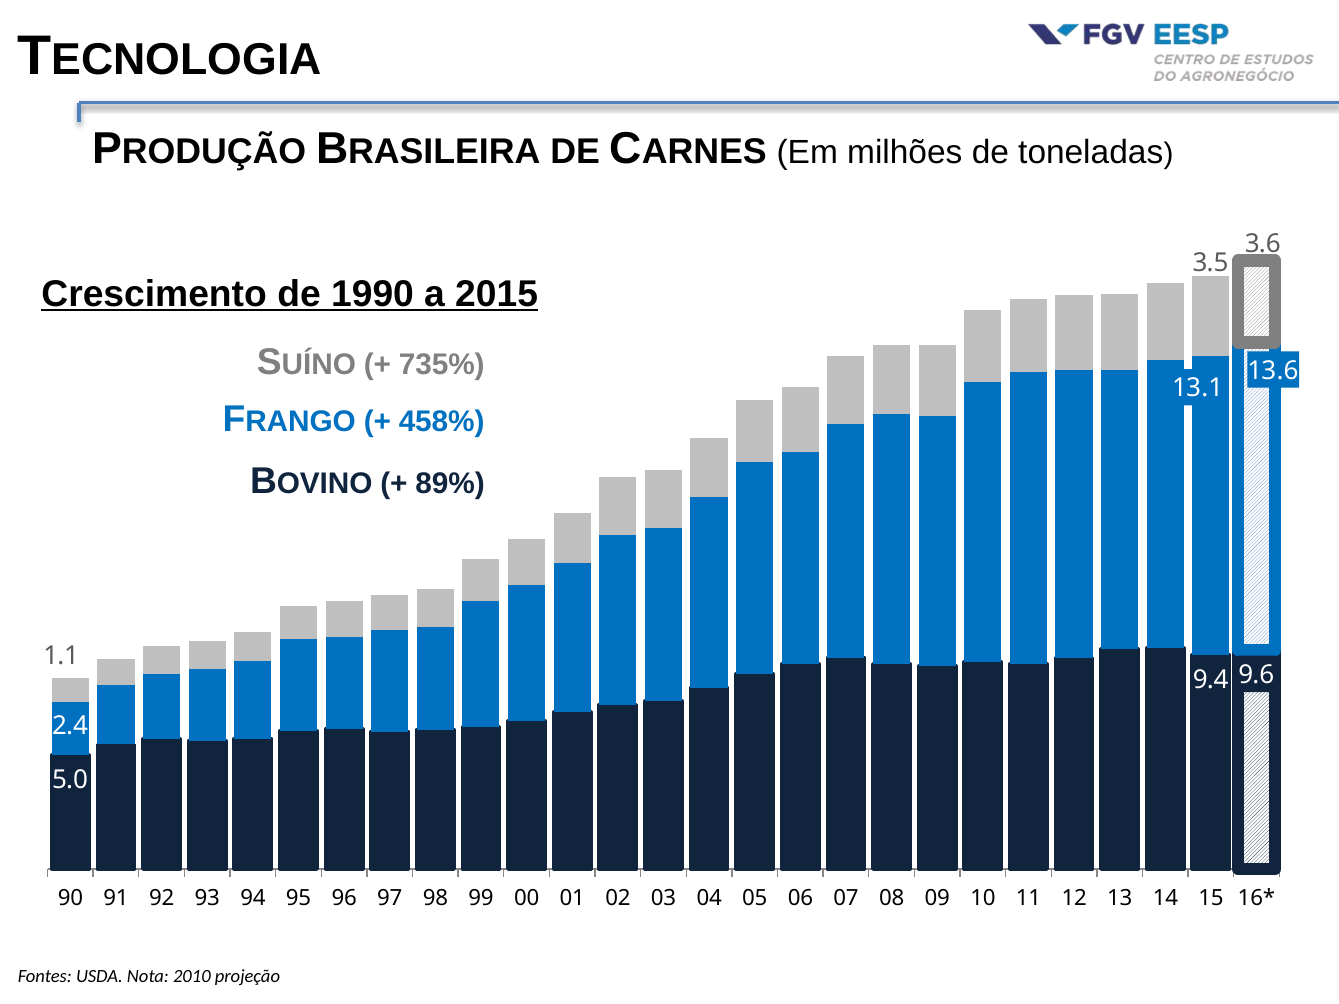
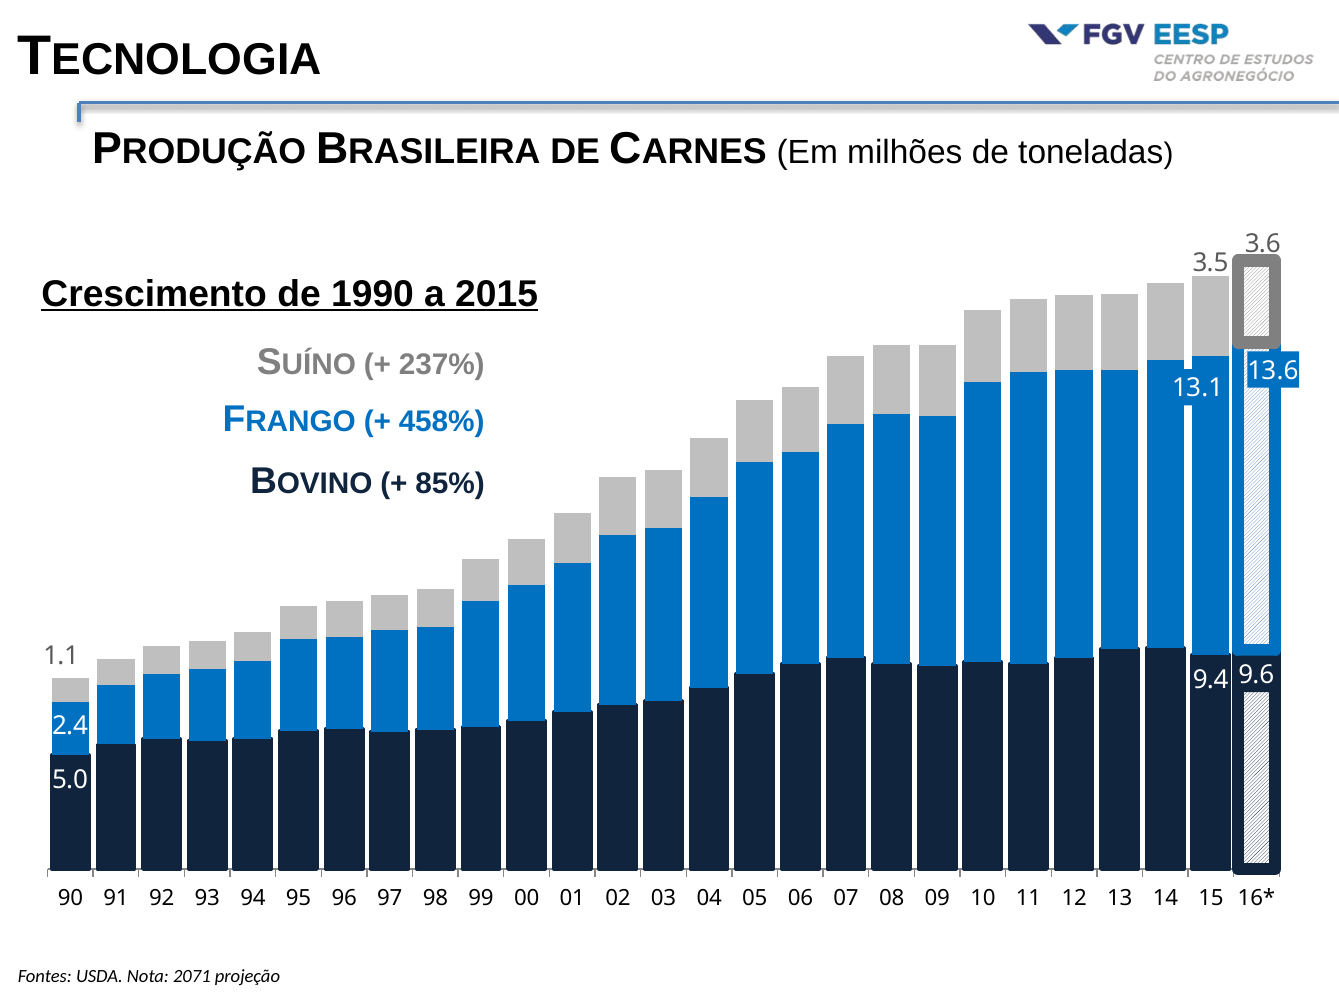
735%: 735% -> 237%
89%: 89% -> 85%
2010: 2010 -> 2071
